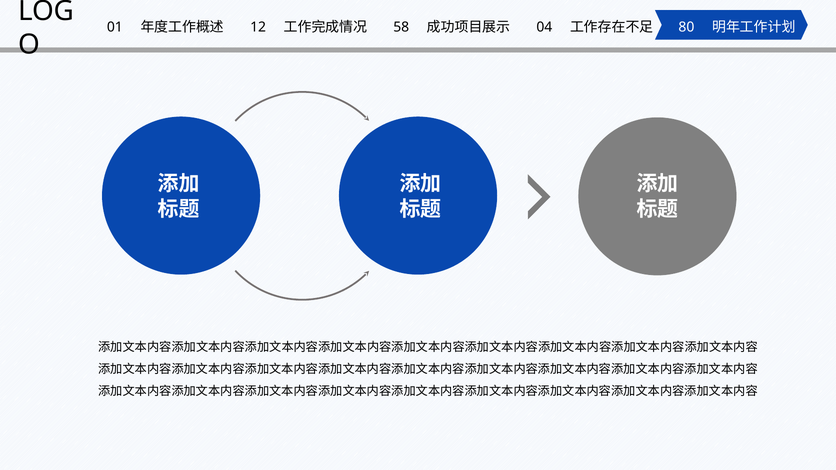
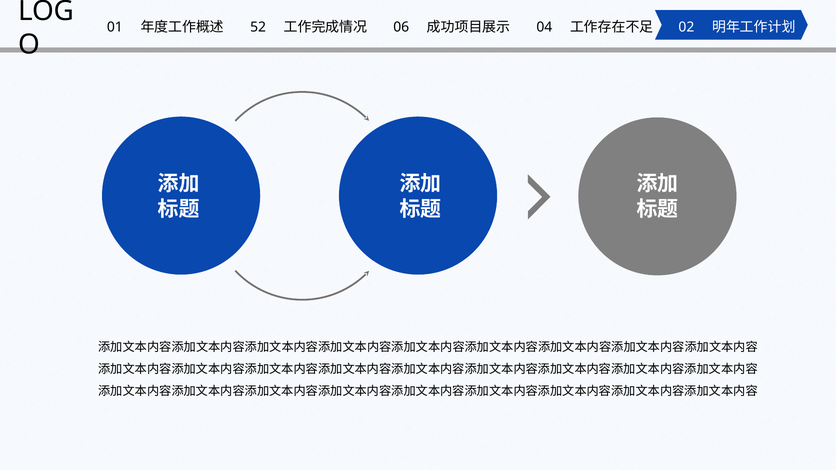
12: 12 -> 52
58: 58 -> 06
80: 80 -> 02
